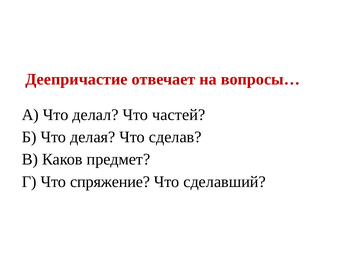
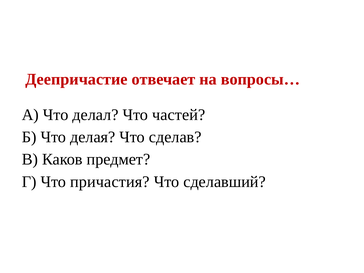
спряжение: спряжение -> причастия
